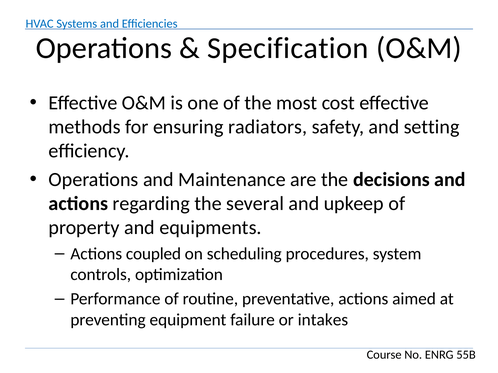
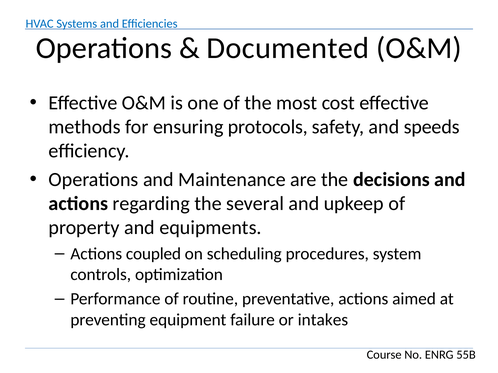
Specification: Specification -> Documented
radiators: radiators -> protocols
setting: setting -> speeds
